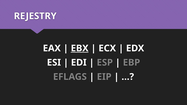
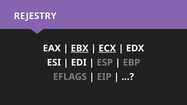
ECX underline: none -> present
